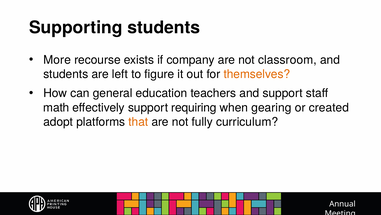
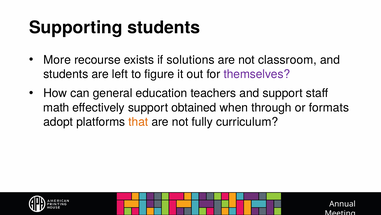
company: company -> solutions
themselves colour: orange -> purple
requiring: requiring -> obtained
gearing: gearing -> through
created: created -> formats
